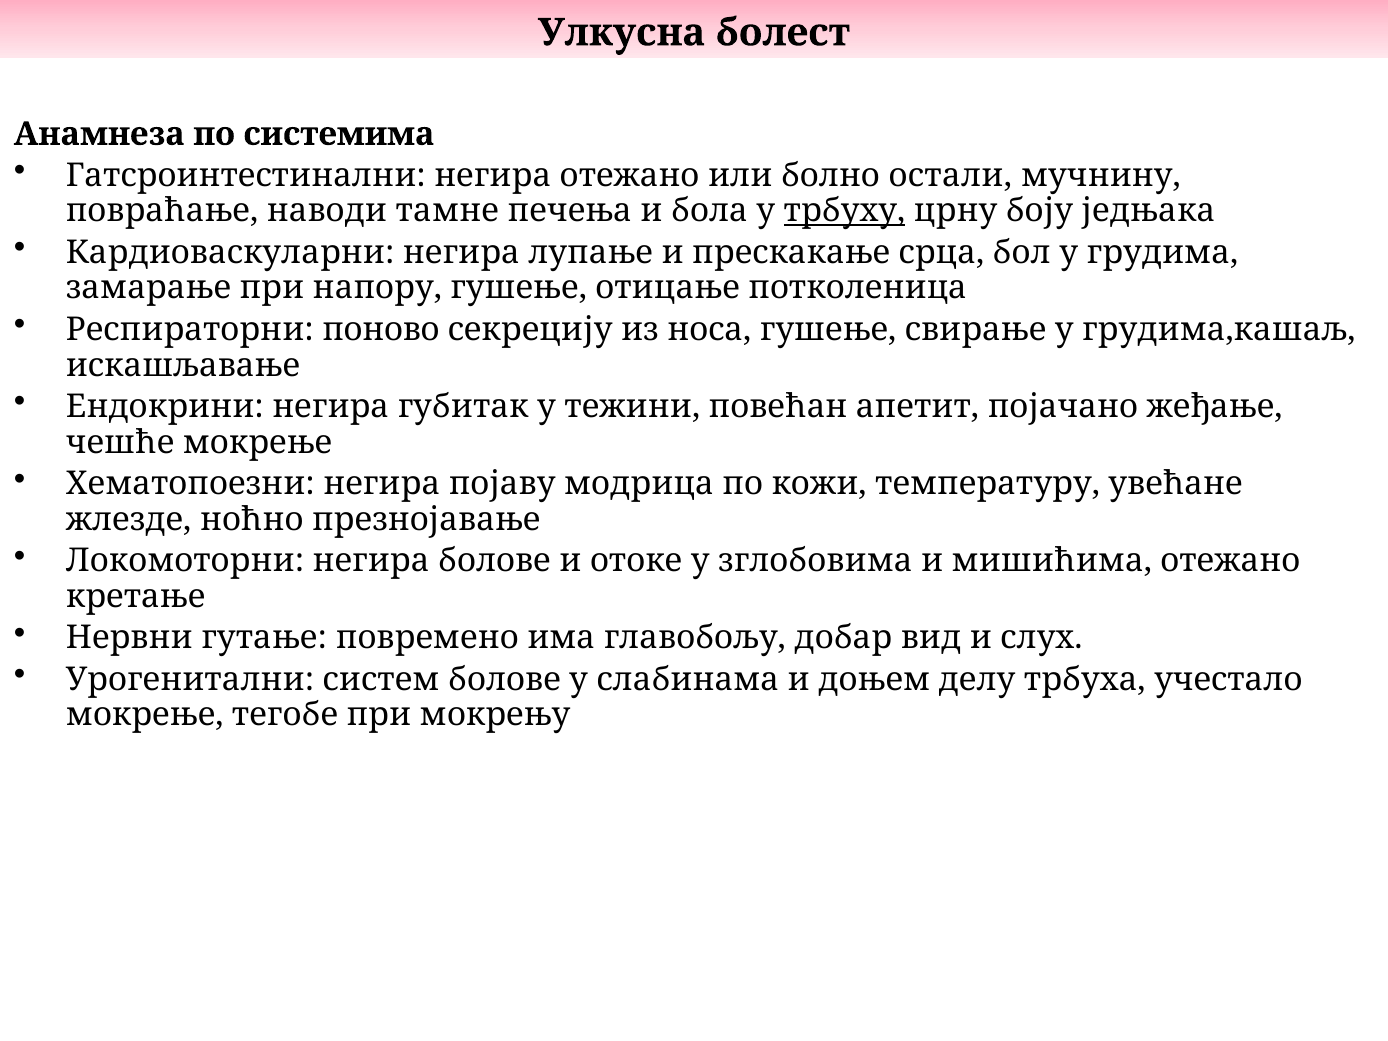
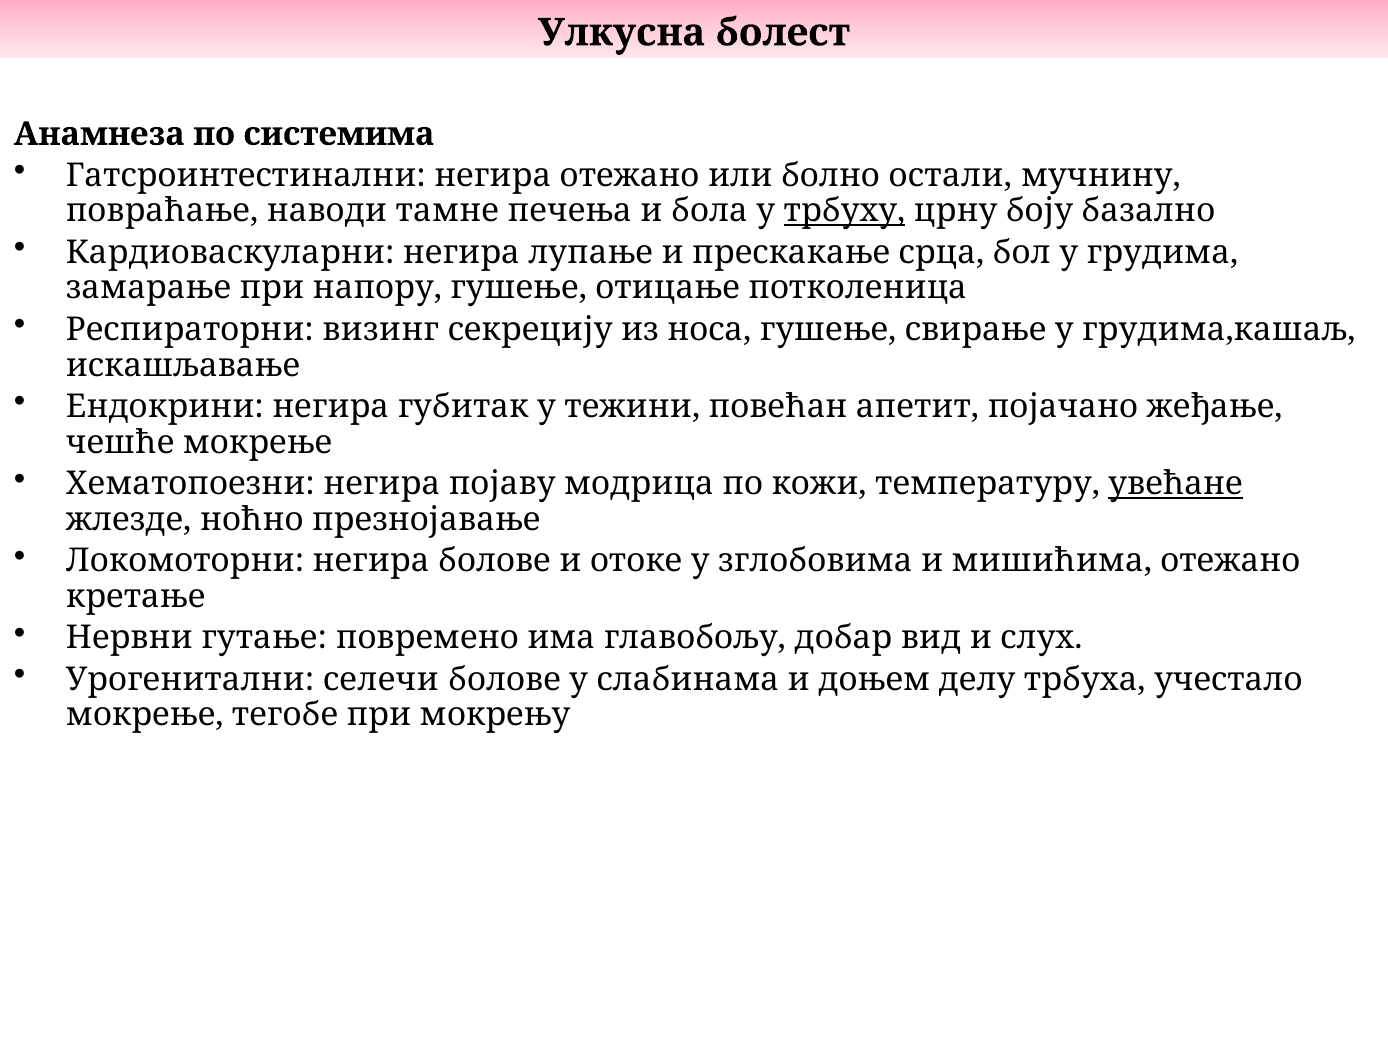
једњака: једњака -> базално
поново: поново -> визинг
увећане underline: none -> present
систем: систем -> селечи
